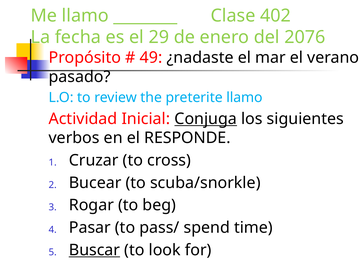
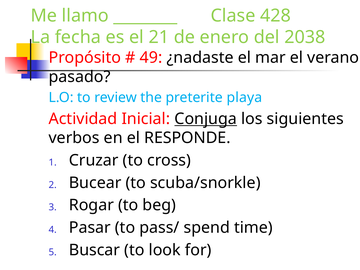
402: 402 -> 428
29: 29 -> 21
2076: 2076 -> 2038
preterite llamo: llamo -> playa
Buscar underline: present -> none
